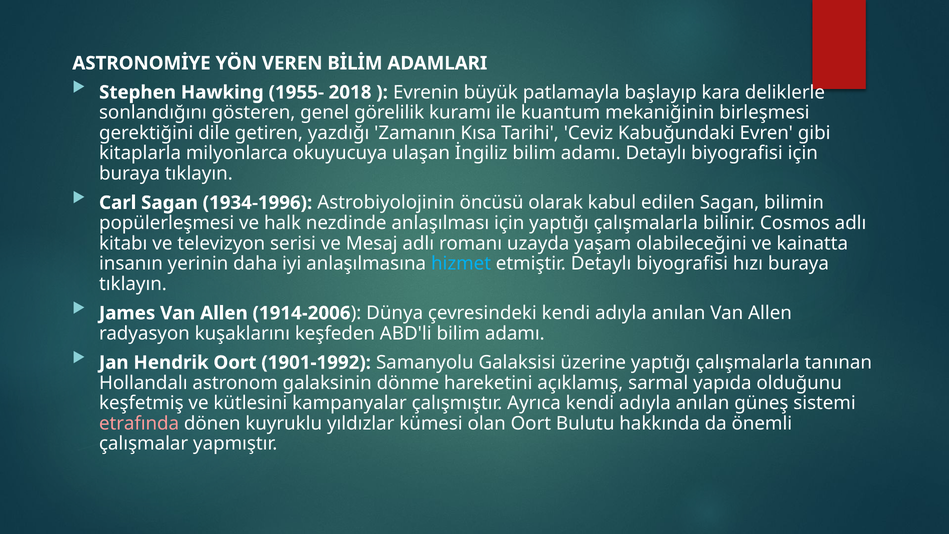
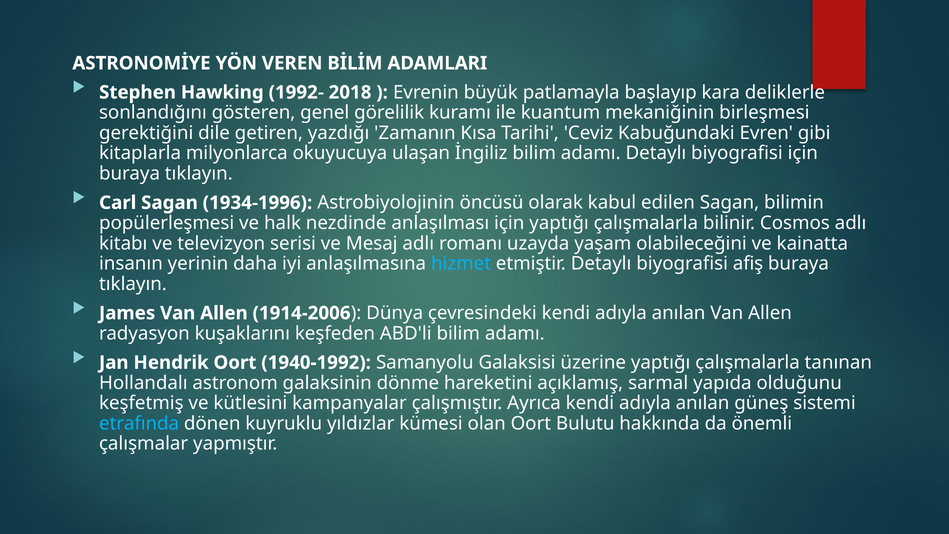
1955-: 1955- -> 1992-
hızı: hızı -> afiş
1901-1992: 1901-1992 -> 1940-1992
etrafında colour: pink -> light blue
